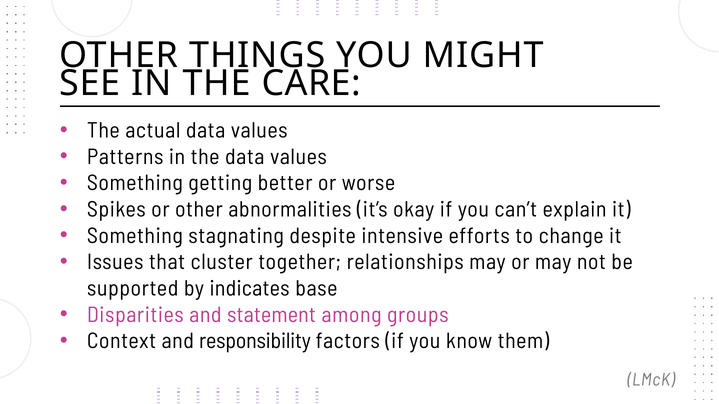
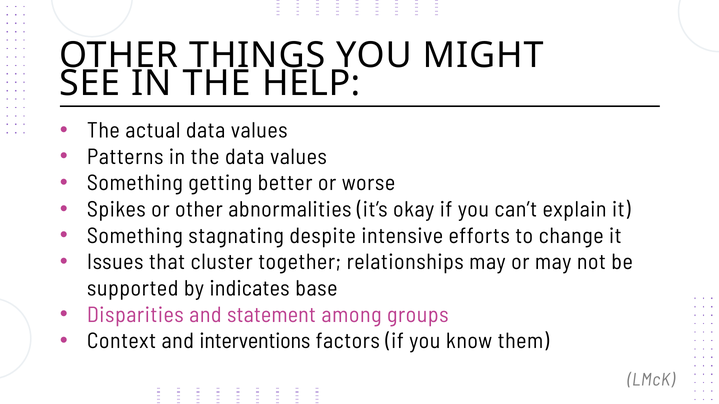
CARE: CARE -> HELP
responsibility: responsibility -> interventions
